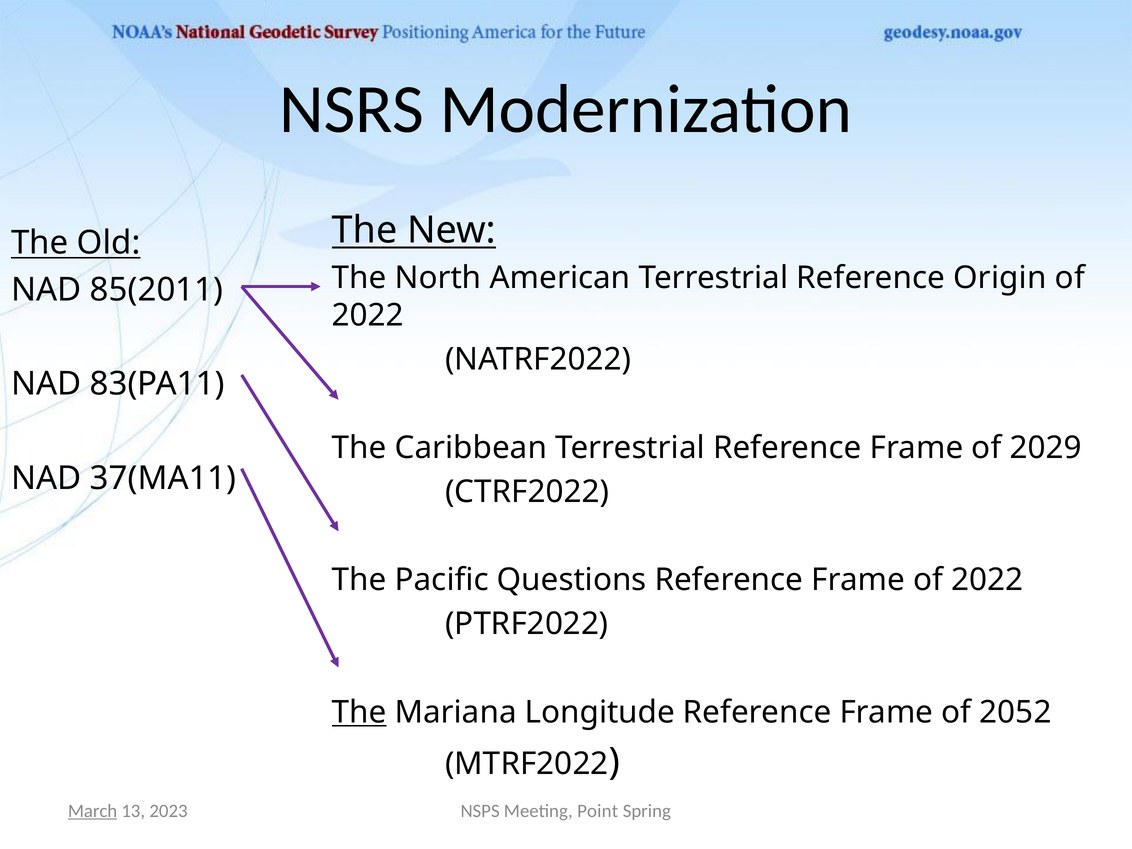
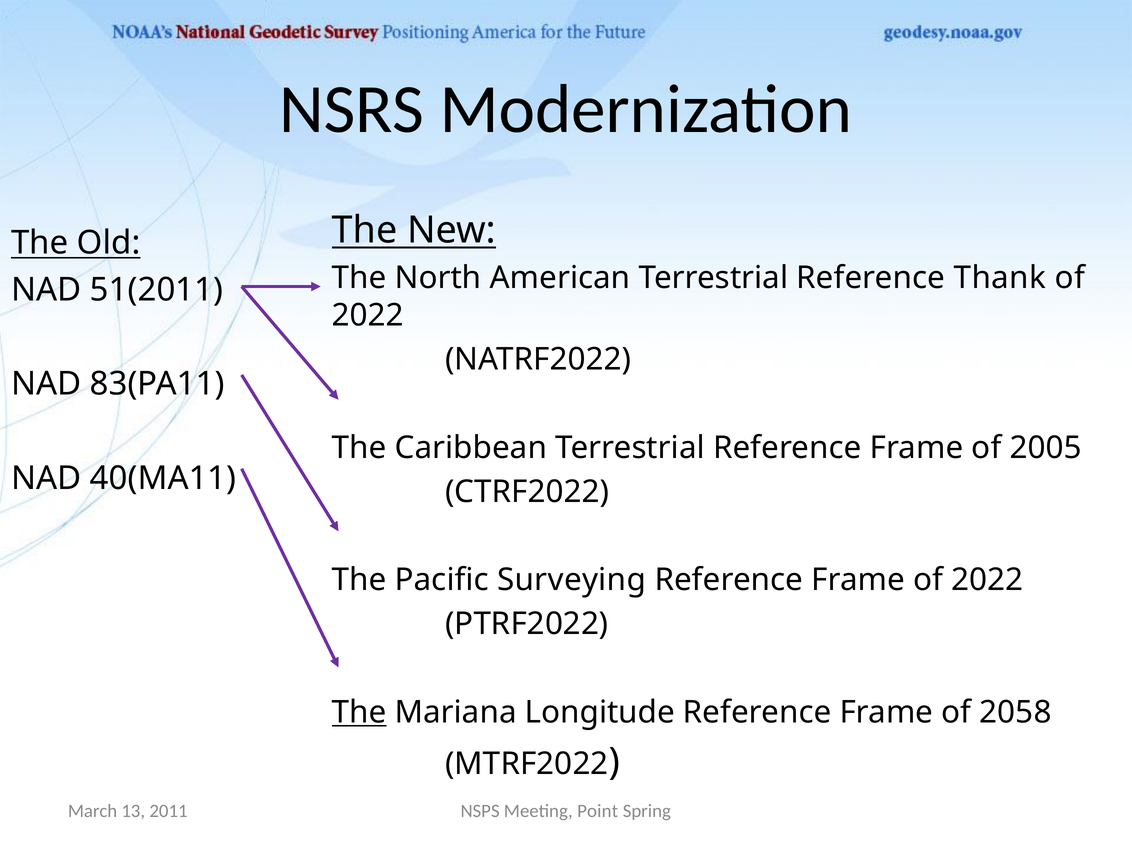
Origin: Origin -> Thank
85(2011: 85(2011 -> 51(2011
2029: 2029 -> 2005
37(MA11: 37(MA11 -> 40(MA11
Questions: Questions -> Surveying
2052: 2052 -> 2058
March underline: present -> none
2023: 2023 -> 2011
